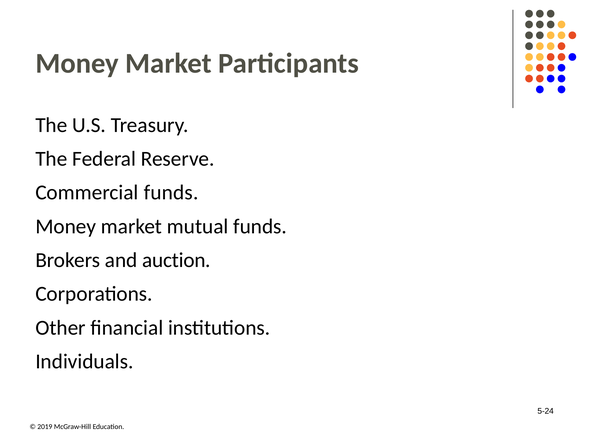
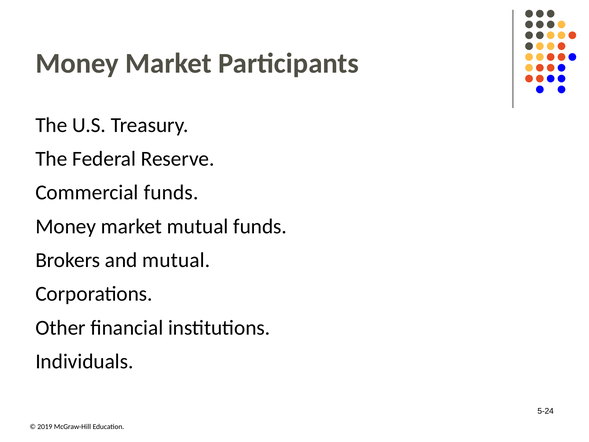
and auction: auction -> mutual
